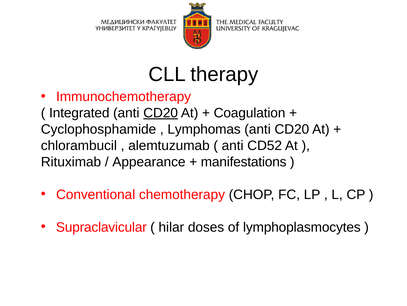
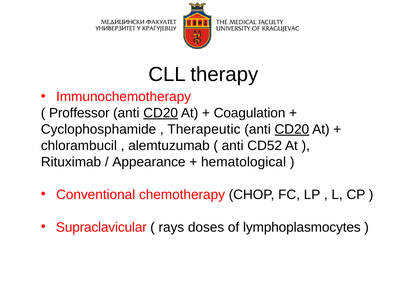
Integrated: Integrated -> Proffessor
Lymphomas: Lymphomas -> Therapeutic
CD20 at (292, 129) underline: none -> present
manifestations: manifestations -> hematological
hilar: hilar -> rays
